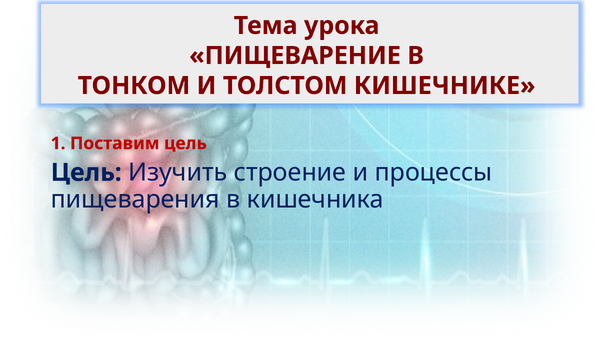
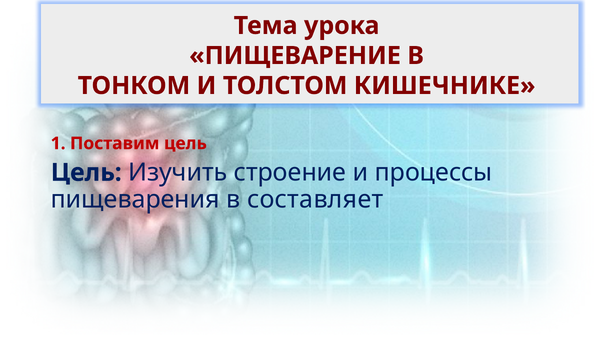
кишечника: кишечника -> составляет
